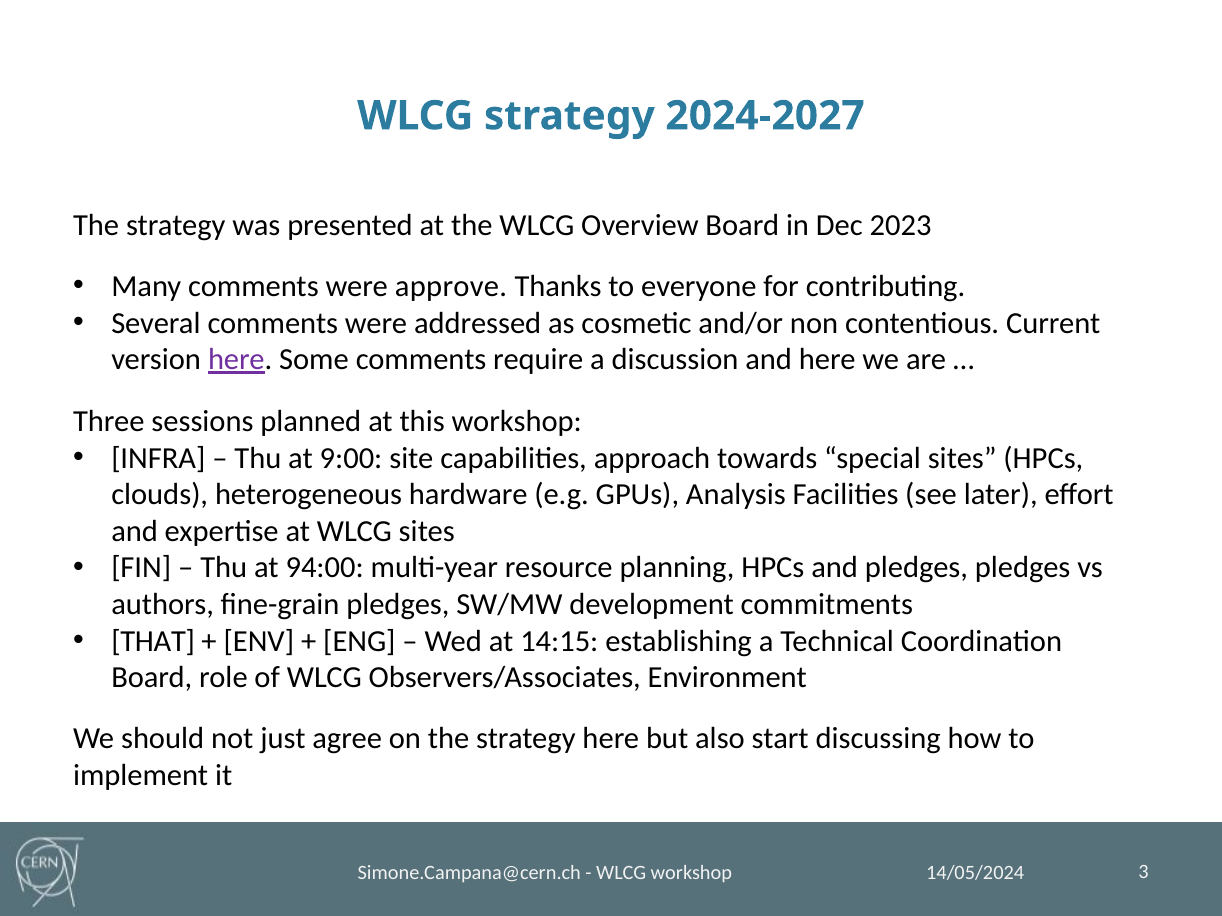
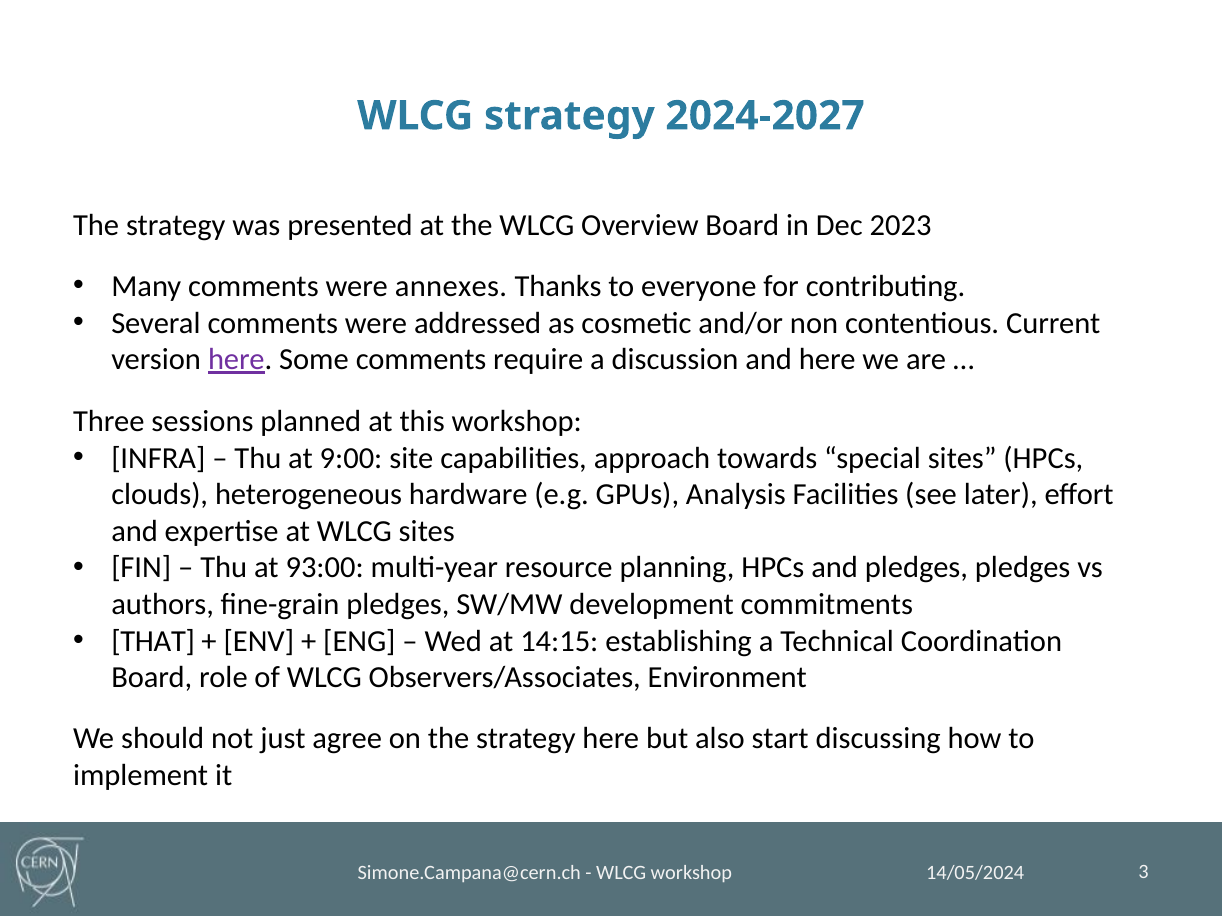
approve: approve -> annexes
94:00: 94:00 -> 93:00
